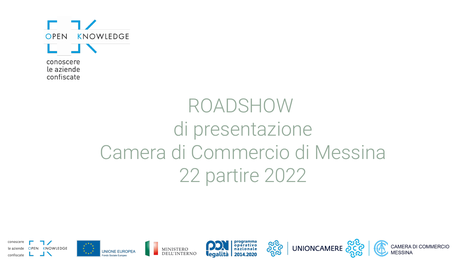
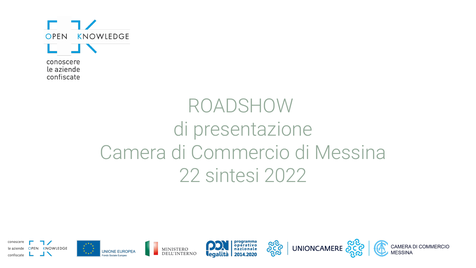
partire: partire -> sintesi
